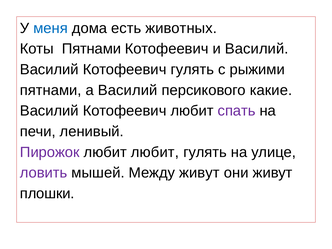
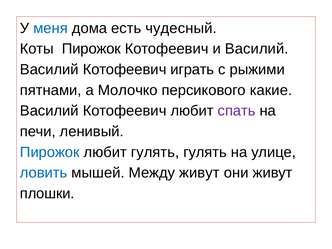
животных: животных -> чудесный
Коты Пятнами: Пятнами -> Пирожок
Котофеевич гулять: гулять -> играть
а Василий: Василий -> Молочко
Пирожок at (50, 152) colour: purple -> blue
любит любит: любит -> гулять
ловить colour: purple -> blue
